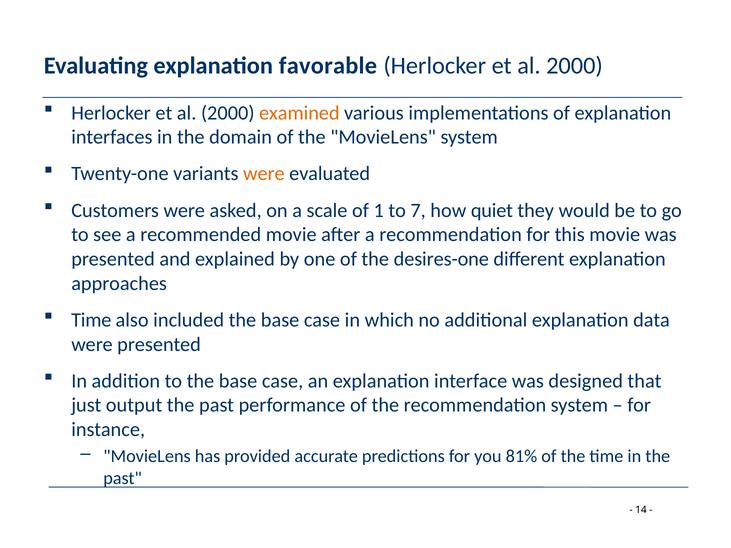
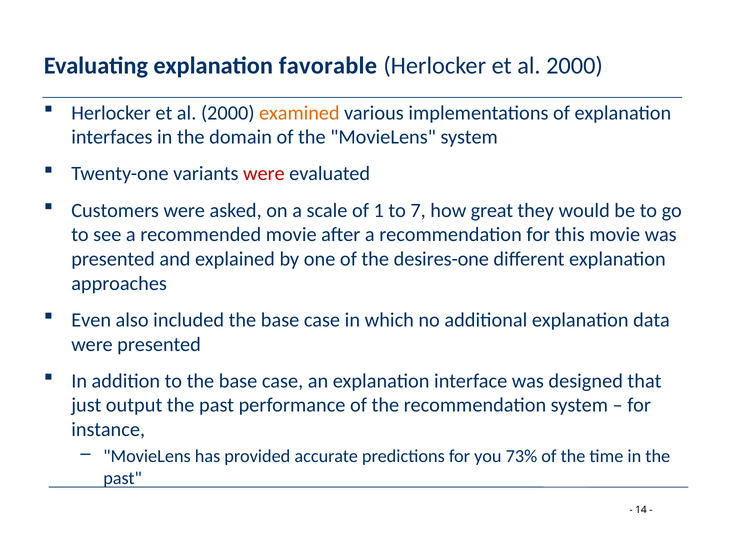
were at (264, 174) colour: orange -> red
quiet: quiet -> great
Time at (91, 320): Time -> Even
81%: 81% -> 73%
